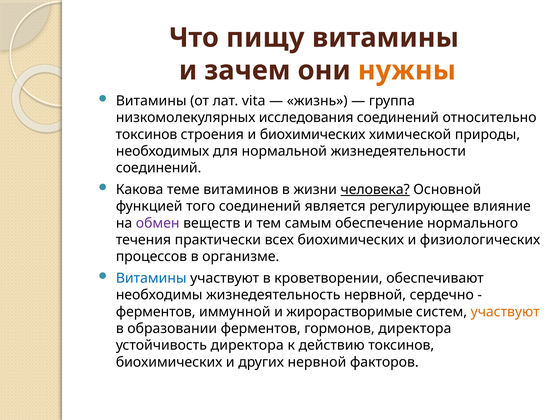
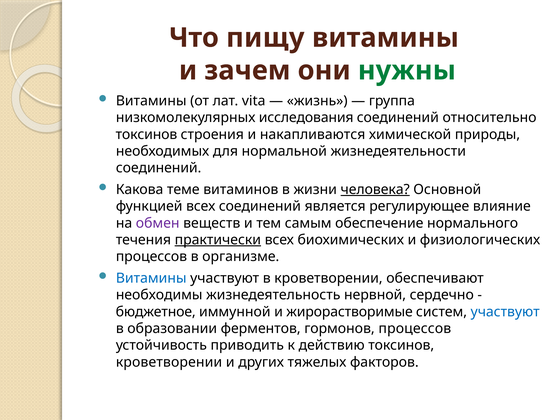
нужны colour: orange -> green
и биохимических: биохимических -> накапливаются
функцией того: того -> всех
практически underline: none -> present
ферментов at (156, 312): ферментов -> бюджетное
участвуют at (505, 312) colour: orange -> blue
гормонов директора: директора -> процессов
устойчивость директора: директора -> приводить
биохимических at (169, 362): биохимических -> кроветворении
других нервной: нервной -> тяжелых
